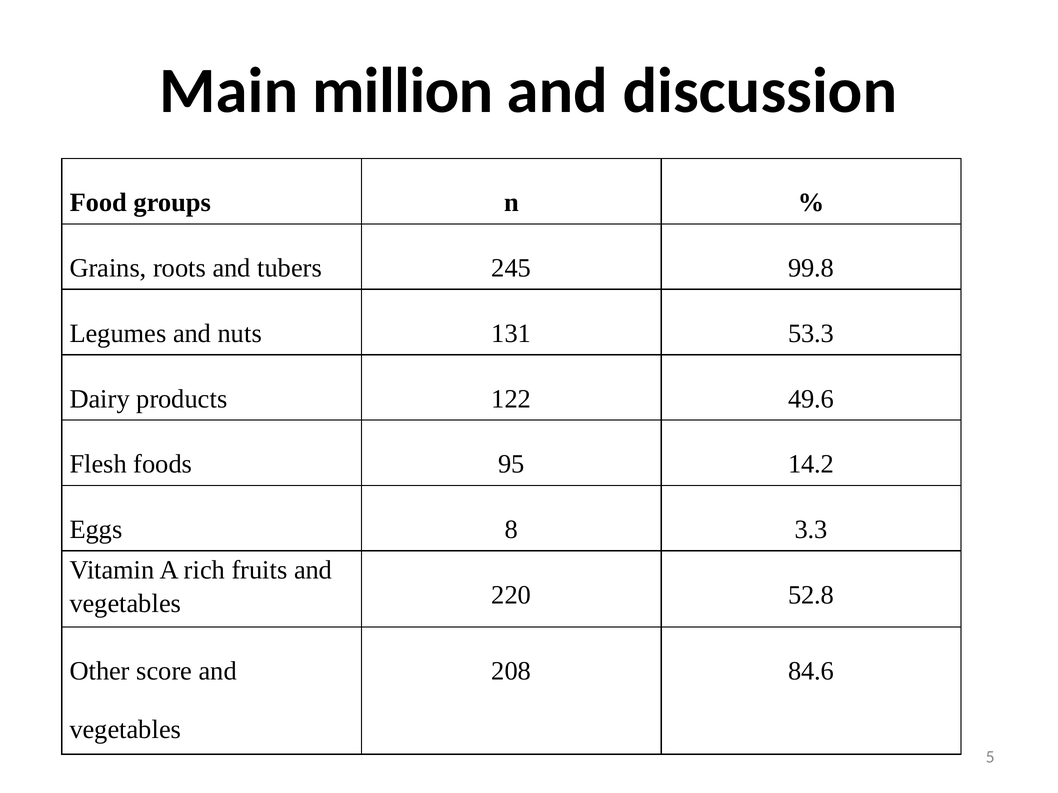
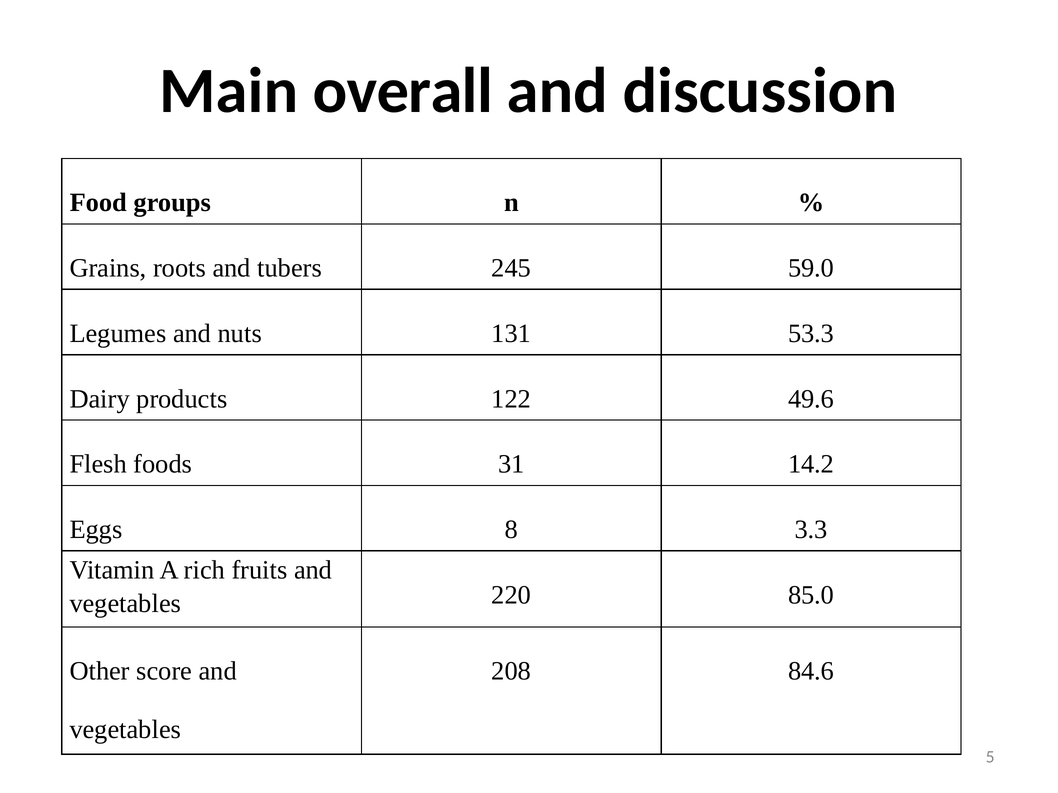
million: million -> overall
99.8: 99.8 -> 59.0
95: 95 -> 31
52.8: 52.8 -> 85.0
